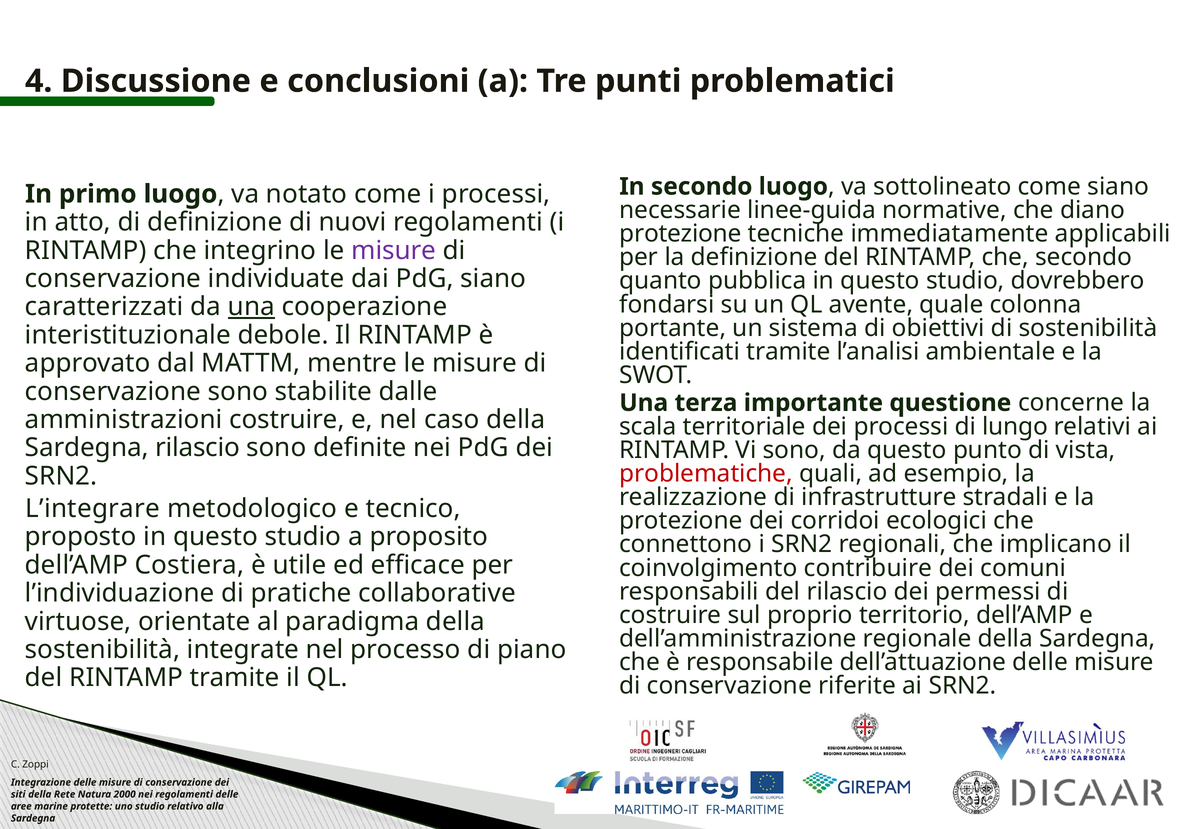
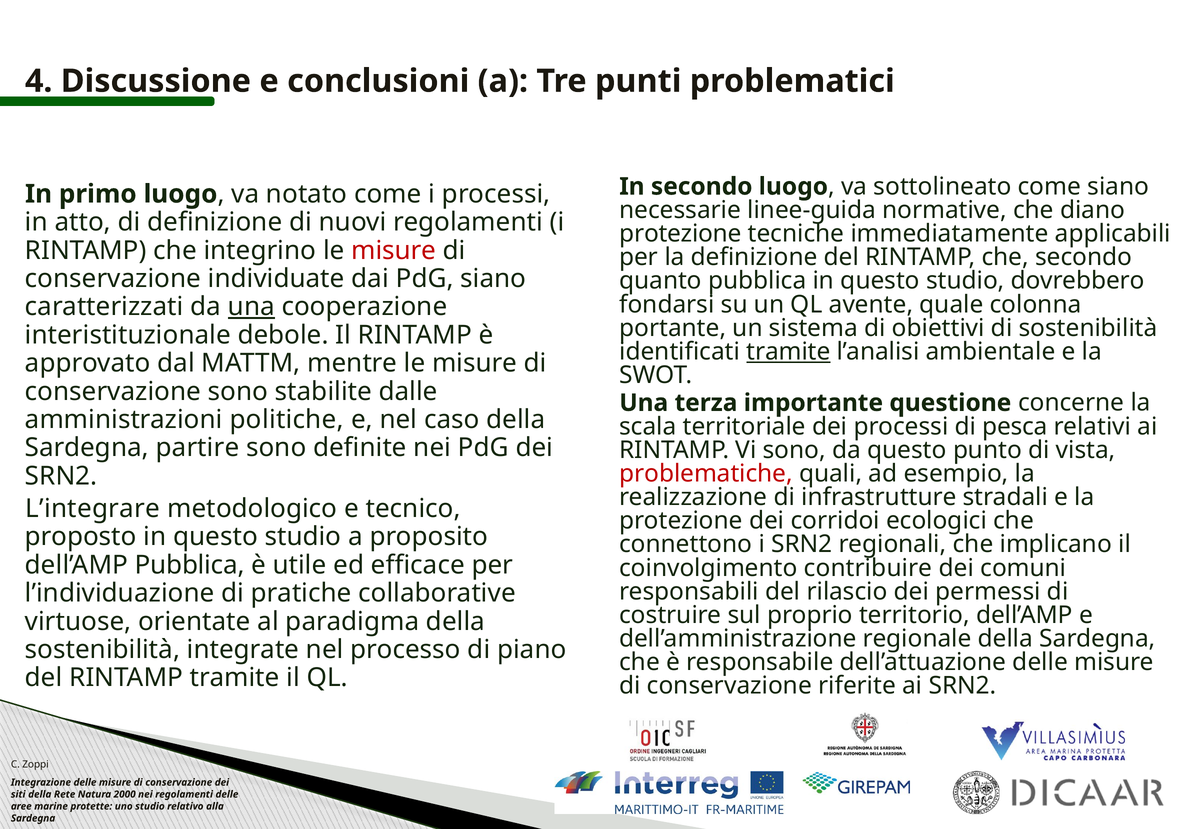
misure at (394, 250) colour: purple -> red
tramite at (788, 352) underline: none -> present
amministrazioni costruire: costruire -> politiche
lungo: lungo -> pesca
Sardegna rilascio: rilascio -> partire
dell’AMP Costiera: Costiera -> Pubblica
